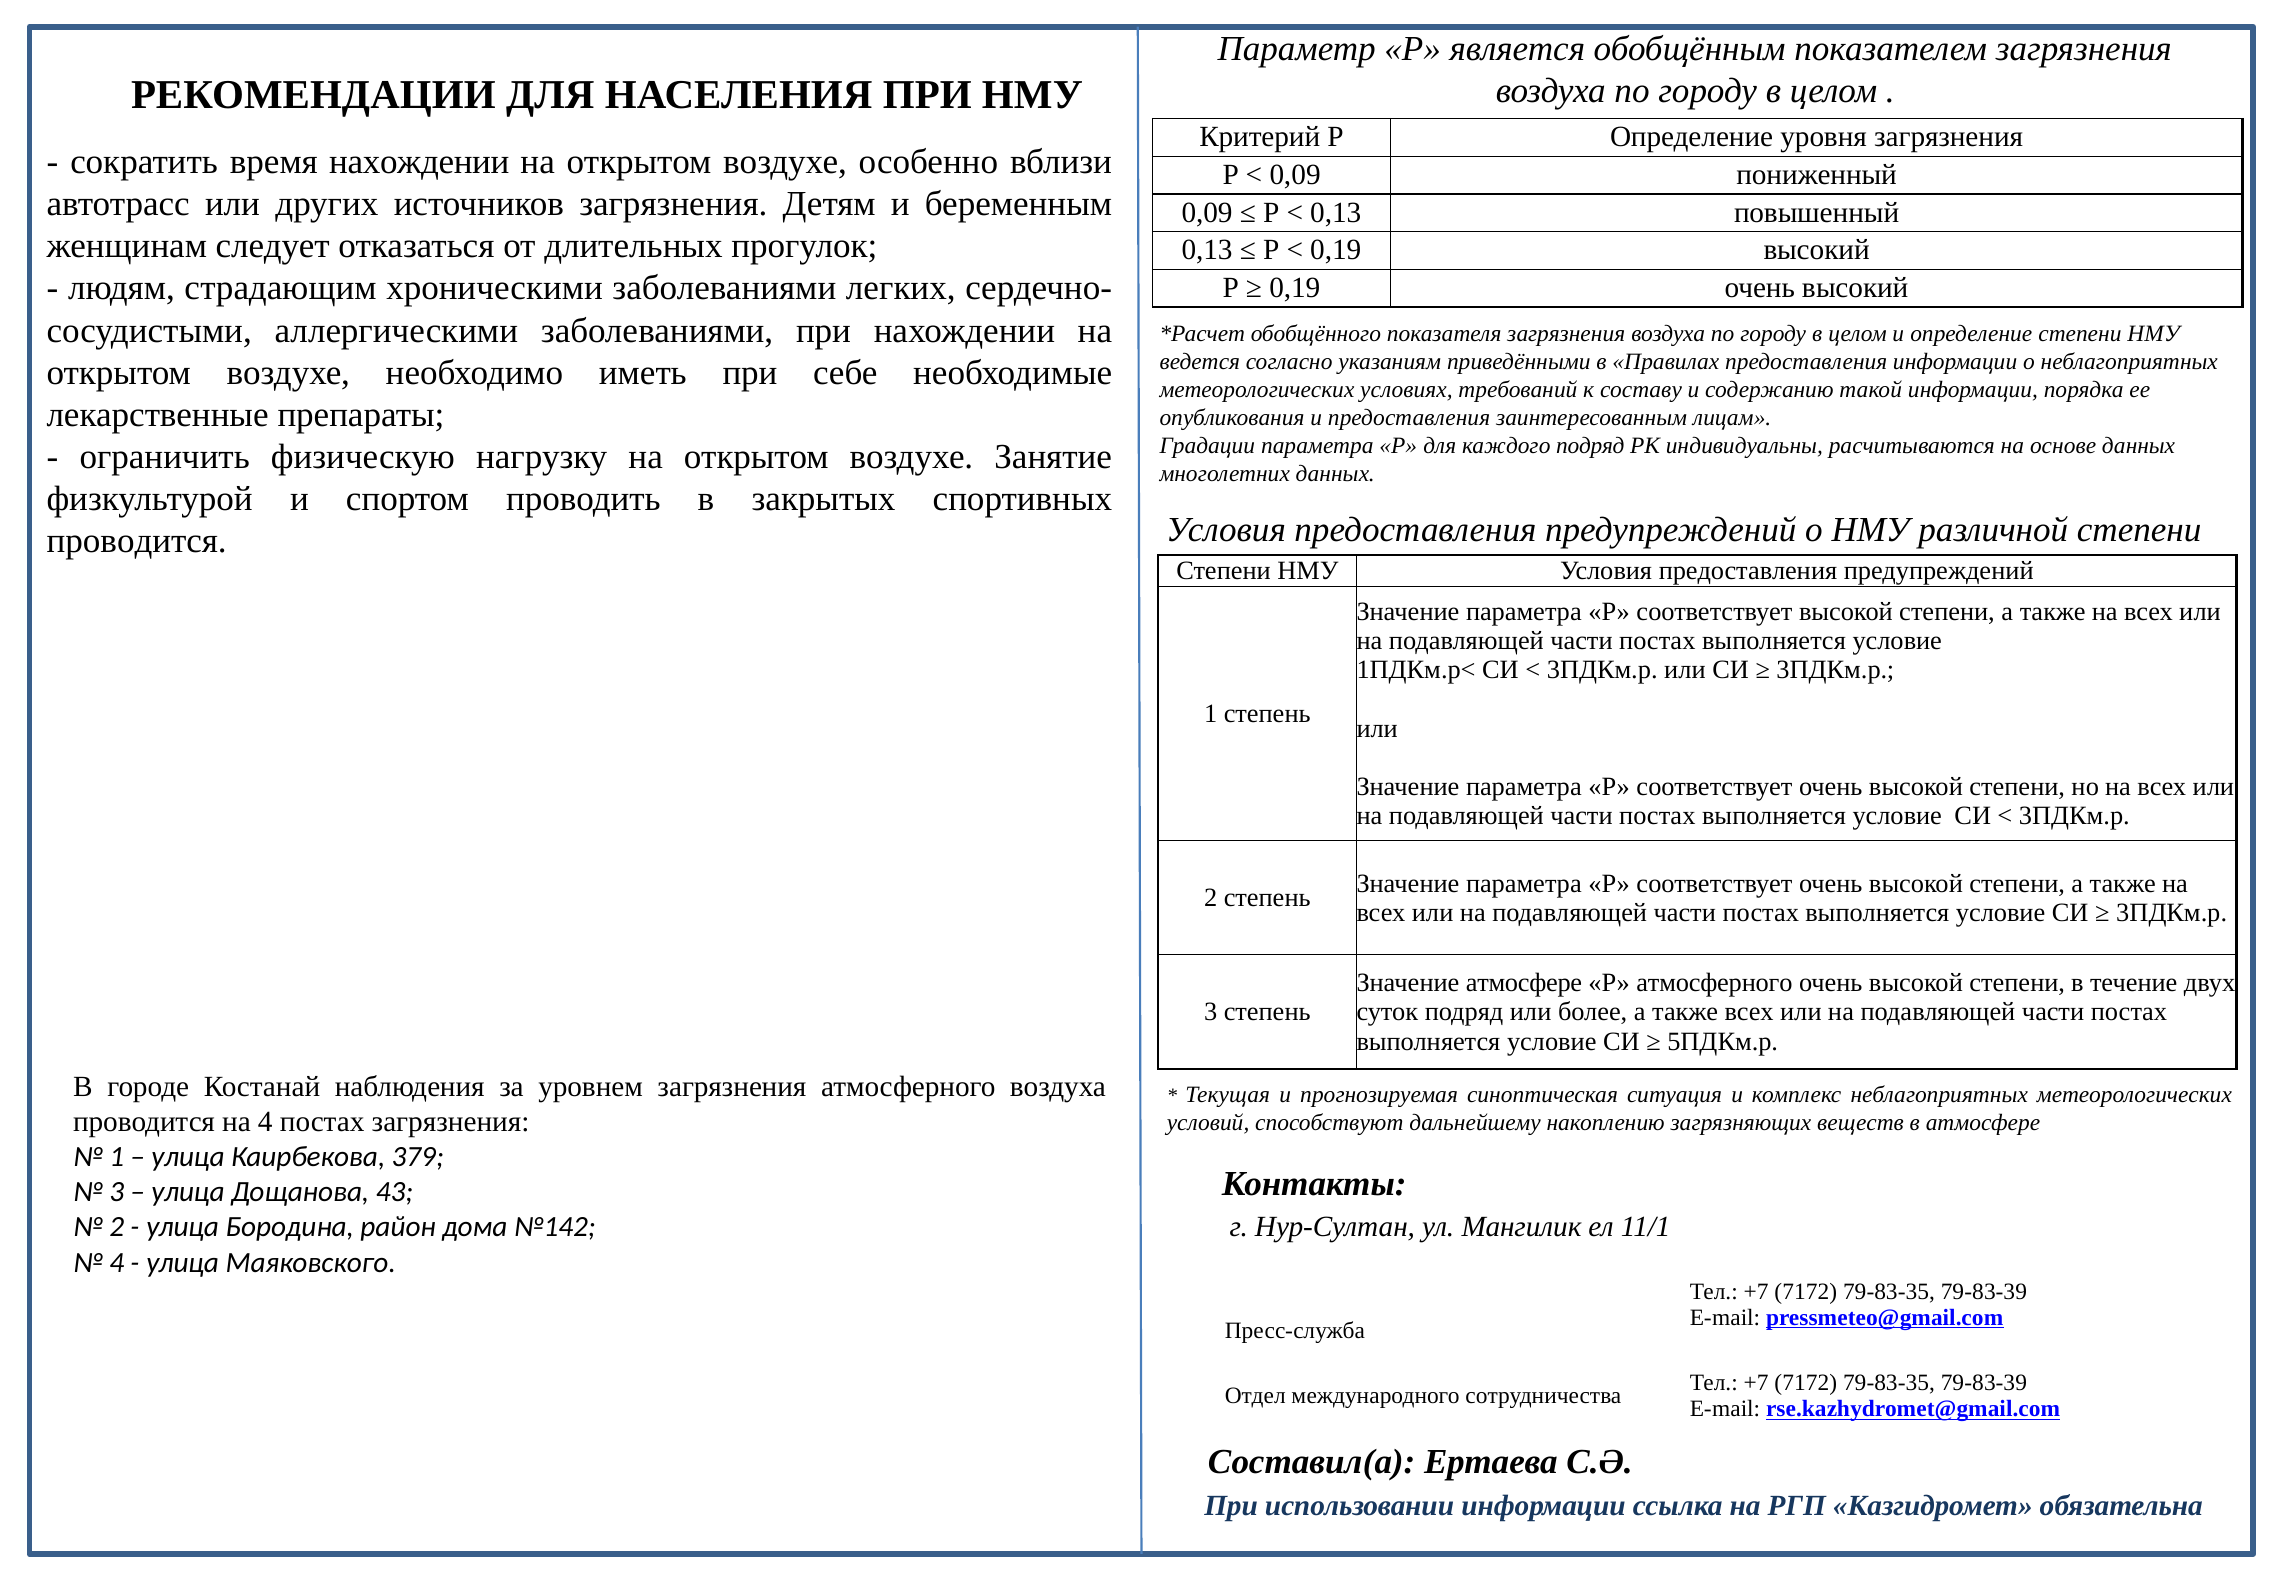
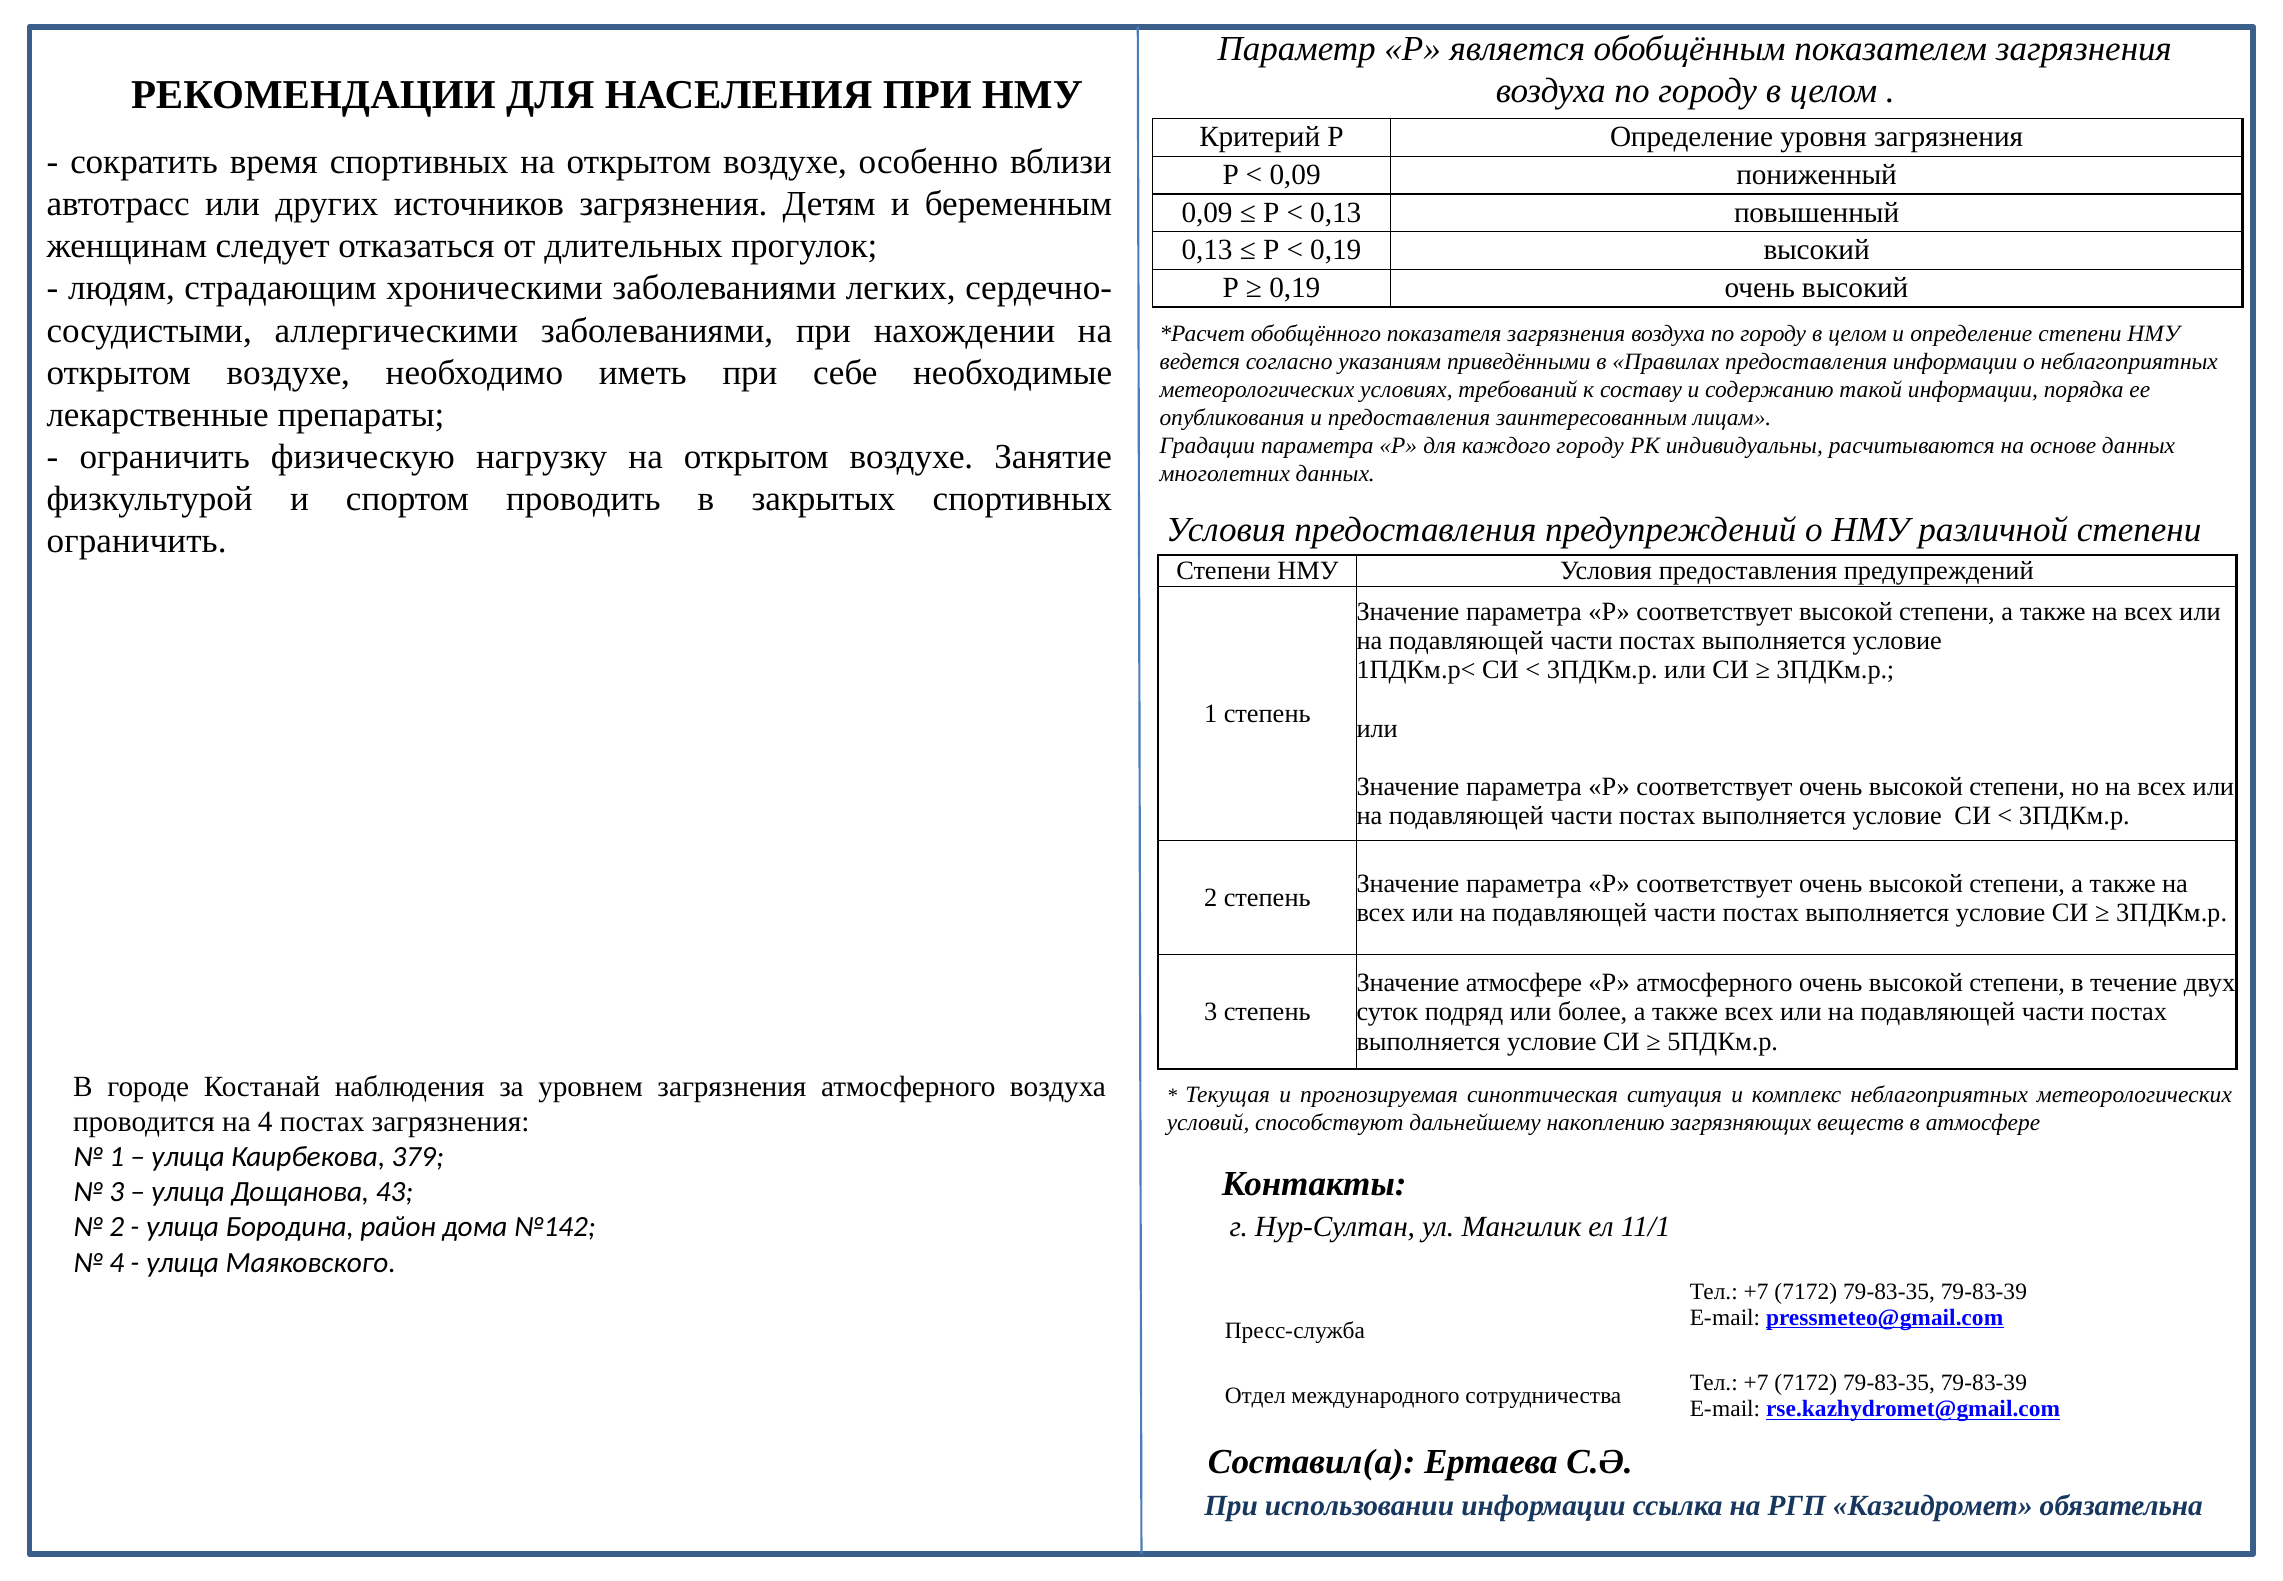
время нахождении: нахождении -> спортивных
каждого подряд: подряд -> городу
проводится at (137, 541): проводится -> ограничить
